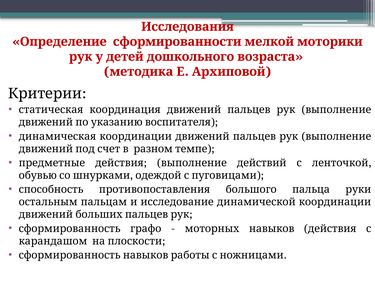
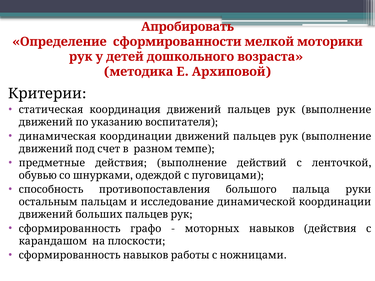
Исследования: Исследования -> Апробировать
